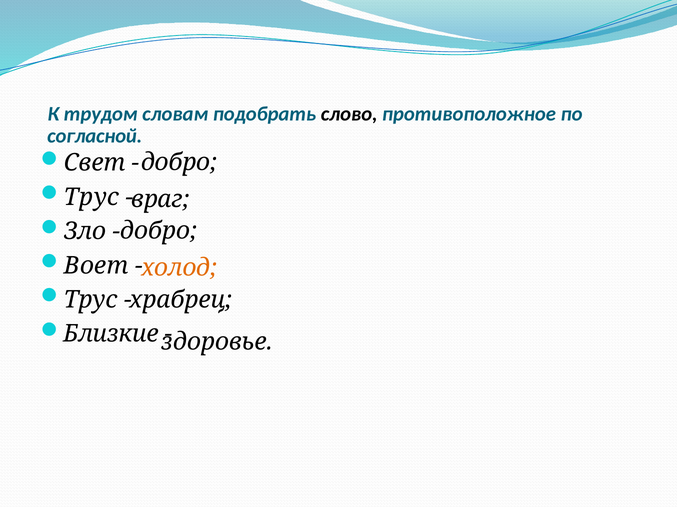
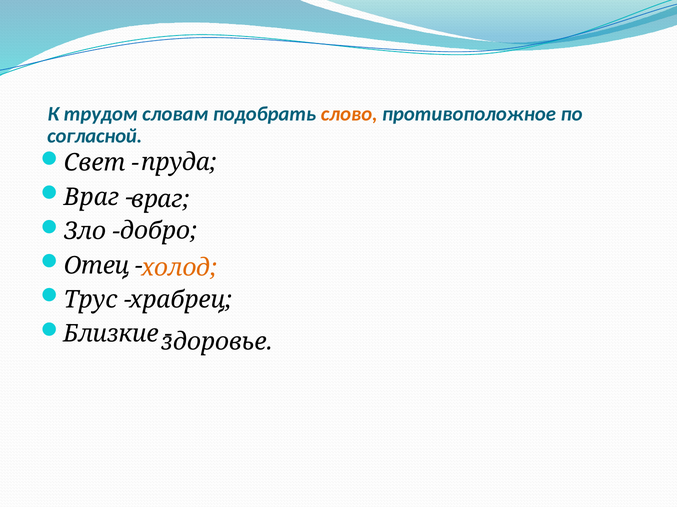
слово colour: black -> orange
добро at (179, 162): добро -> пруда
Трус at (92, 197): Трус -> Враг
Воет: Воет -> Отец
